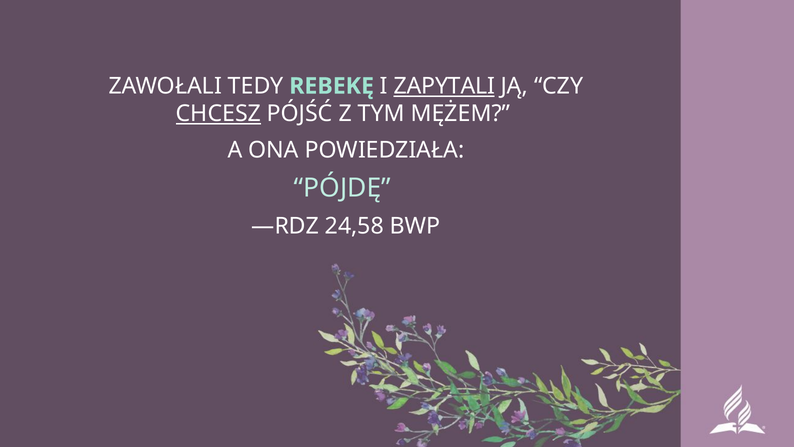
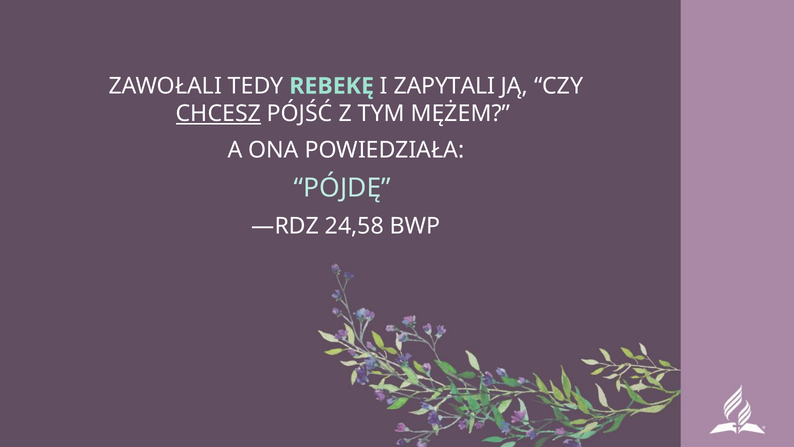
ZAPYTALI underline: present -> none
